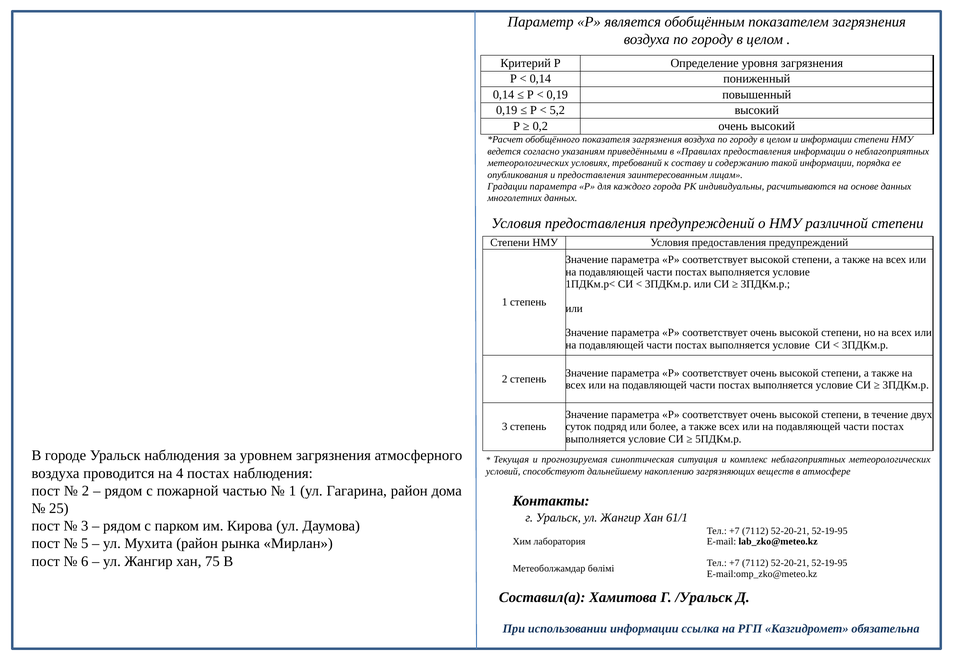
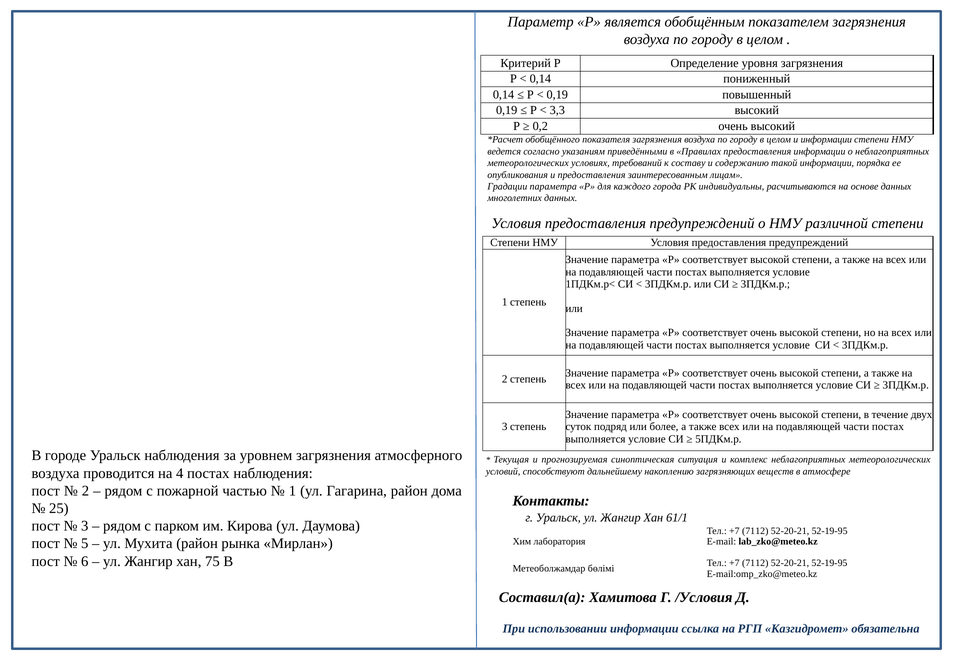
5,2: 5,2 -> 3,3
/Уральск: /Уральск -> /Условия
